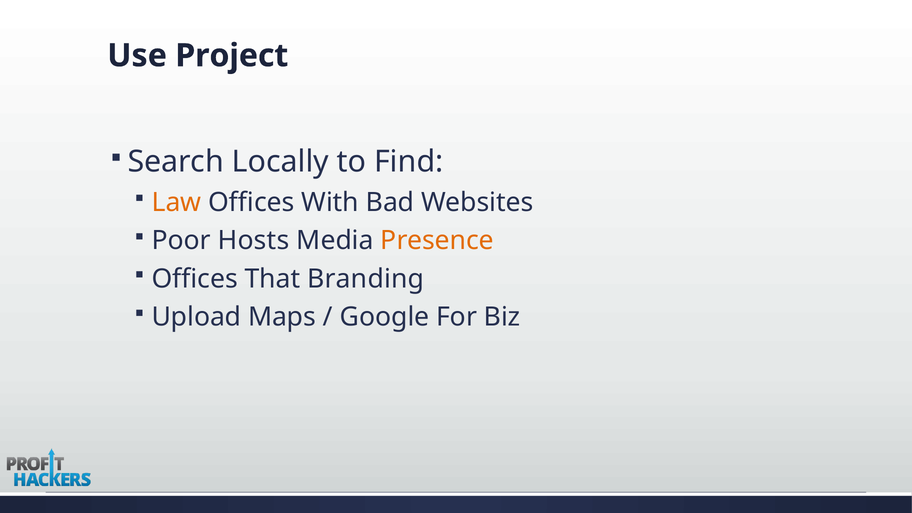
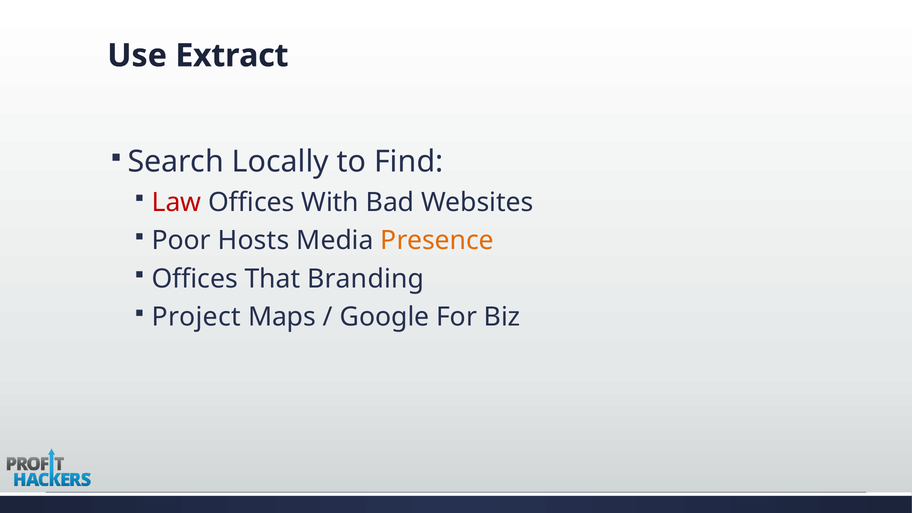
Project: Project -> Extract
Law colour: orange -> red
Upload: Upload -> Project
